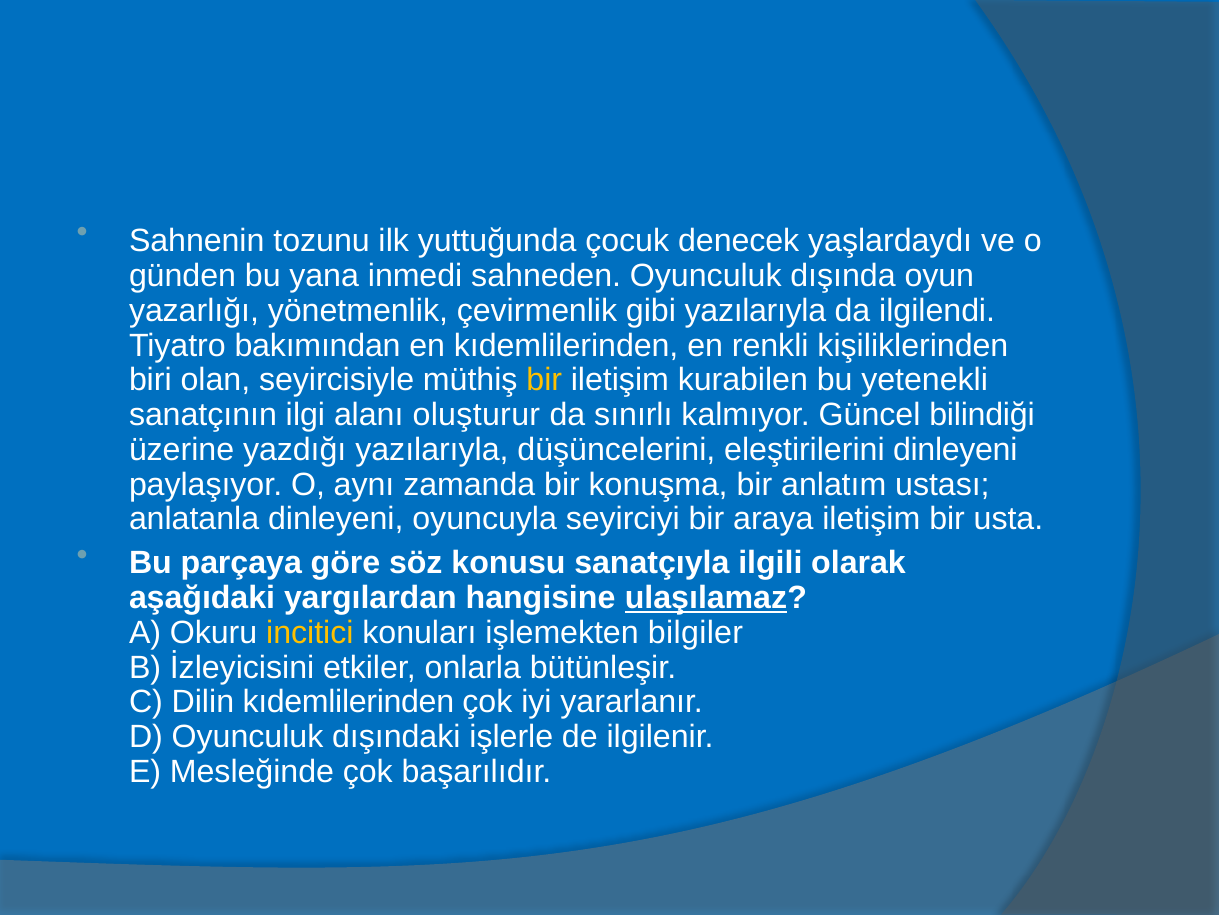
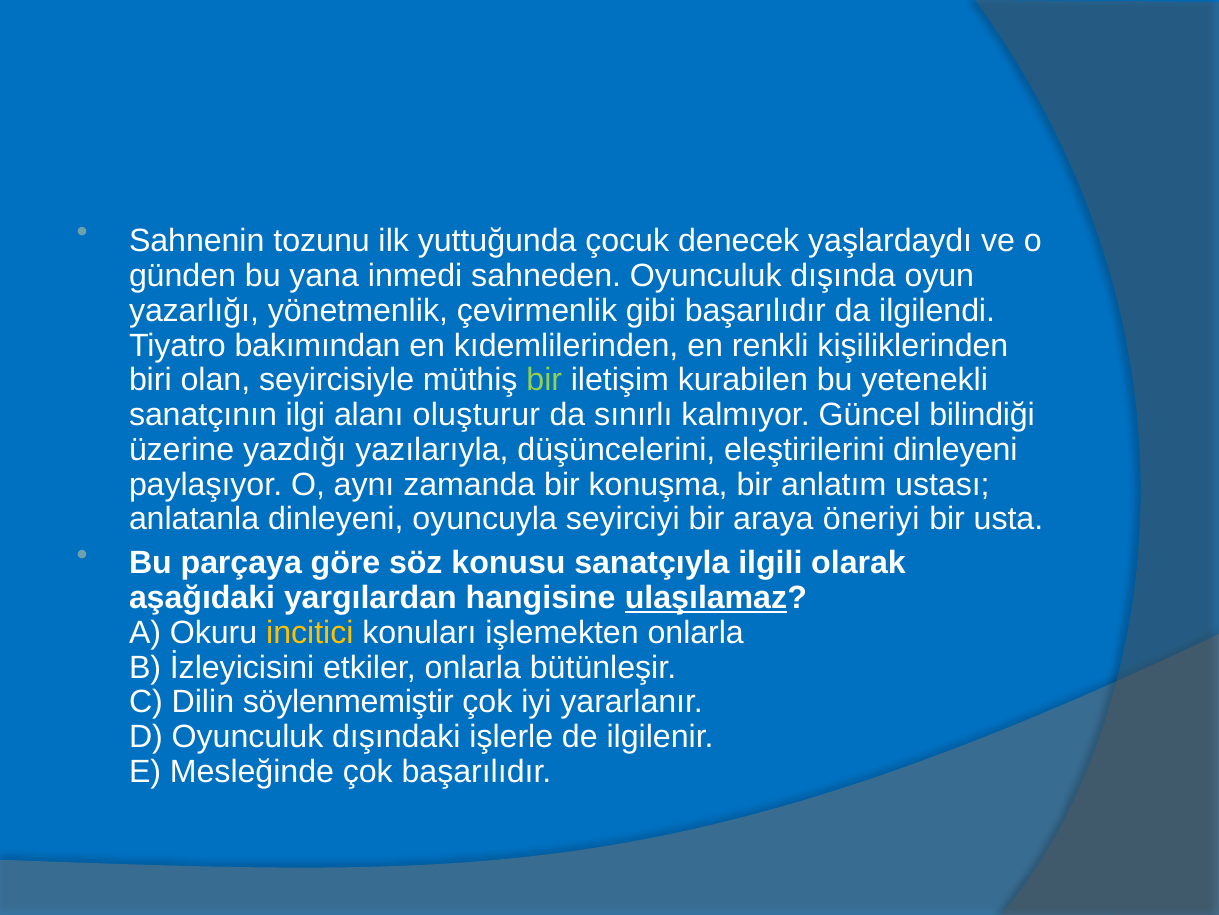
gibi yazılarıyla: yazılarıyla -> başarılıdır
bir at (544, 380) colour: yellow -> light green
araya iletişim: iletişim -> öneriyi
işlemekten bilgiler: bilgiler -> onlarla
Dilin kıdemlilerinden: kıdemlilerinden -> söylenmemiştir
